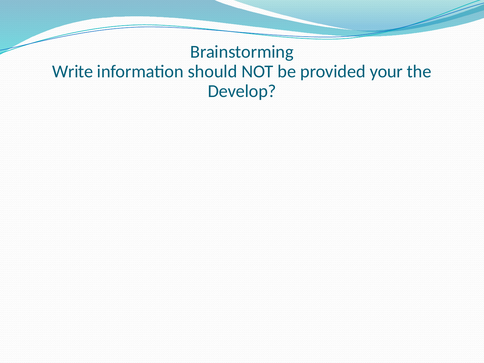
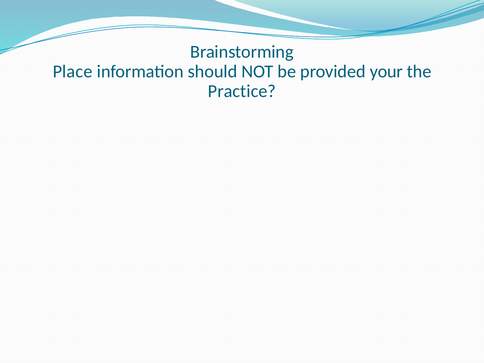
Write: Write -> Place
Develop: Develop -> Practice
